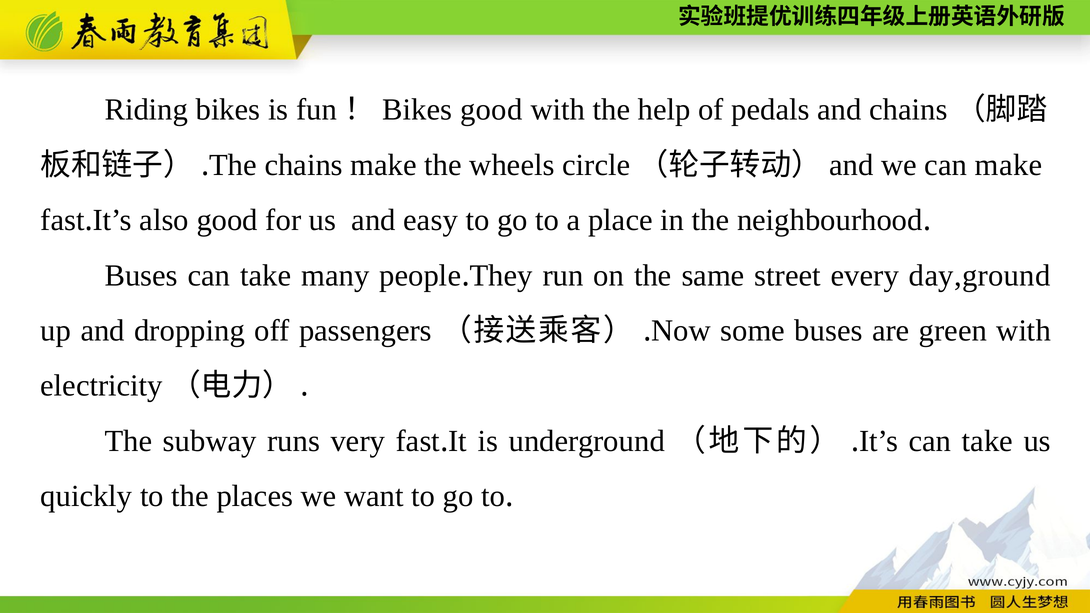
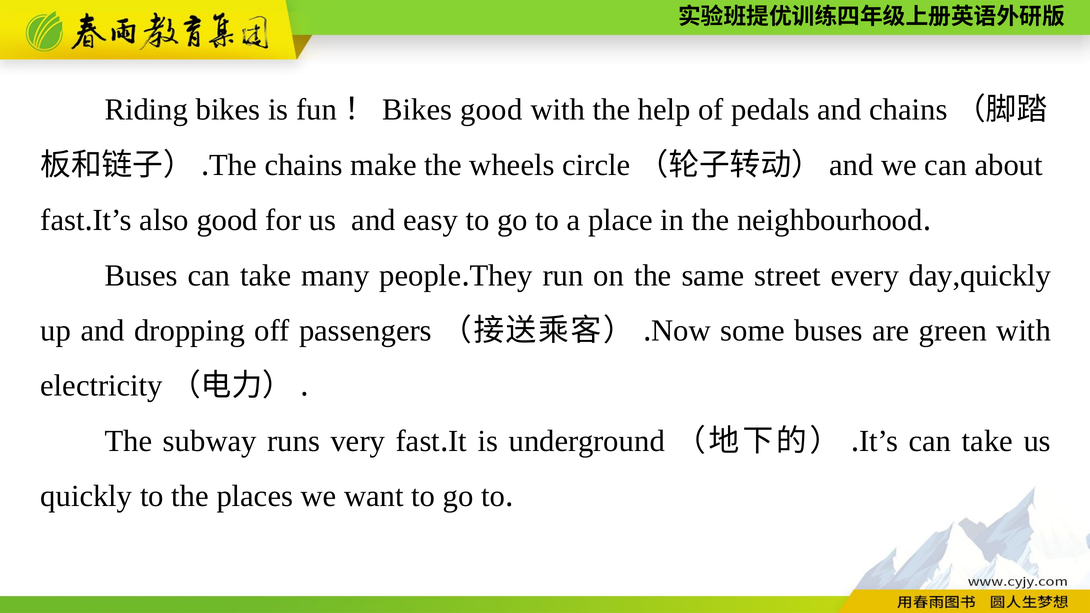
can make: make -> about
day,ground: day,ground -> day,quickly
